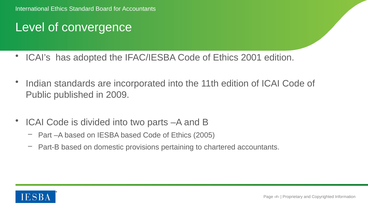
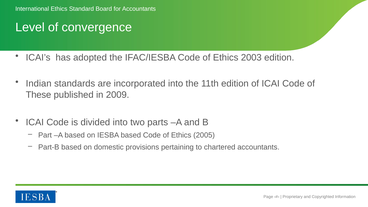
2001: 2001 -> 2003
Public: Public -> These
